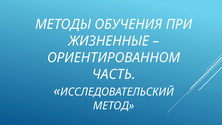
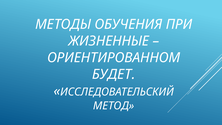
ЧАСТЬ: ЧАСТЬ -> БУДЕТ
